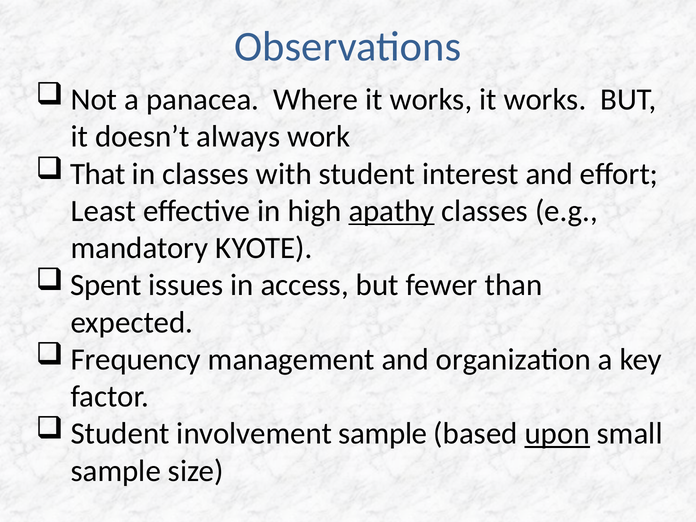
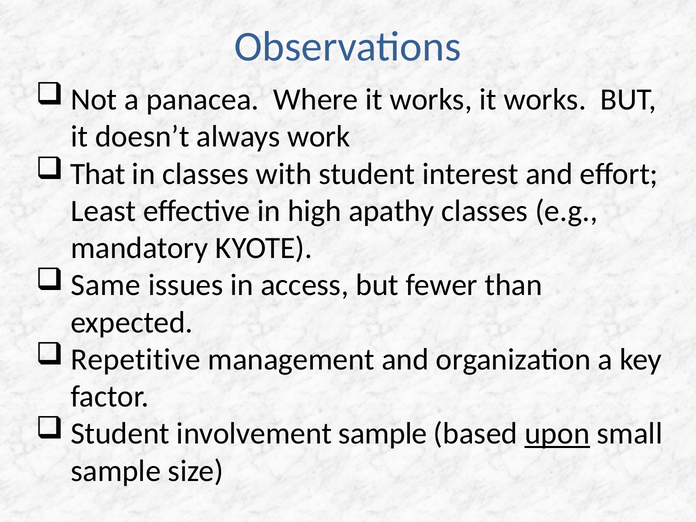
apathy underline: present -> none
Spent: Spent -> Same
Frequency: Frequency -> Repetitive
